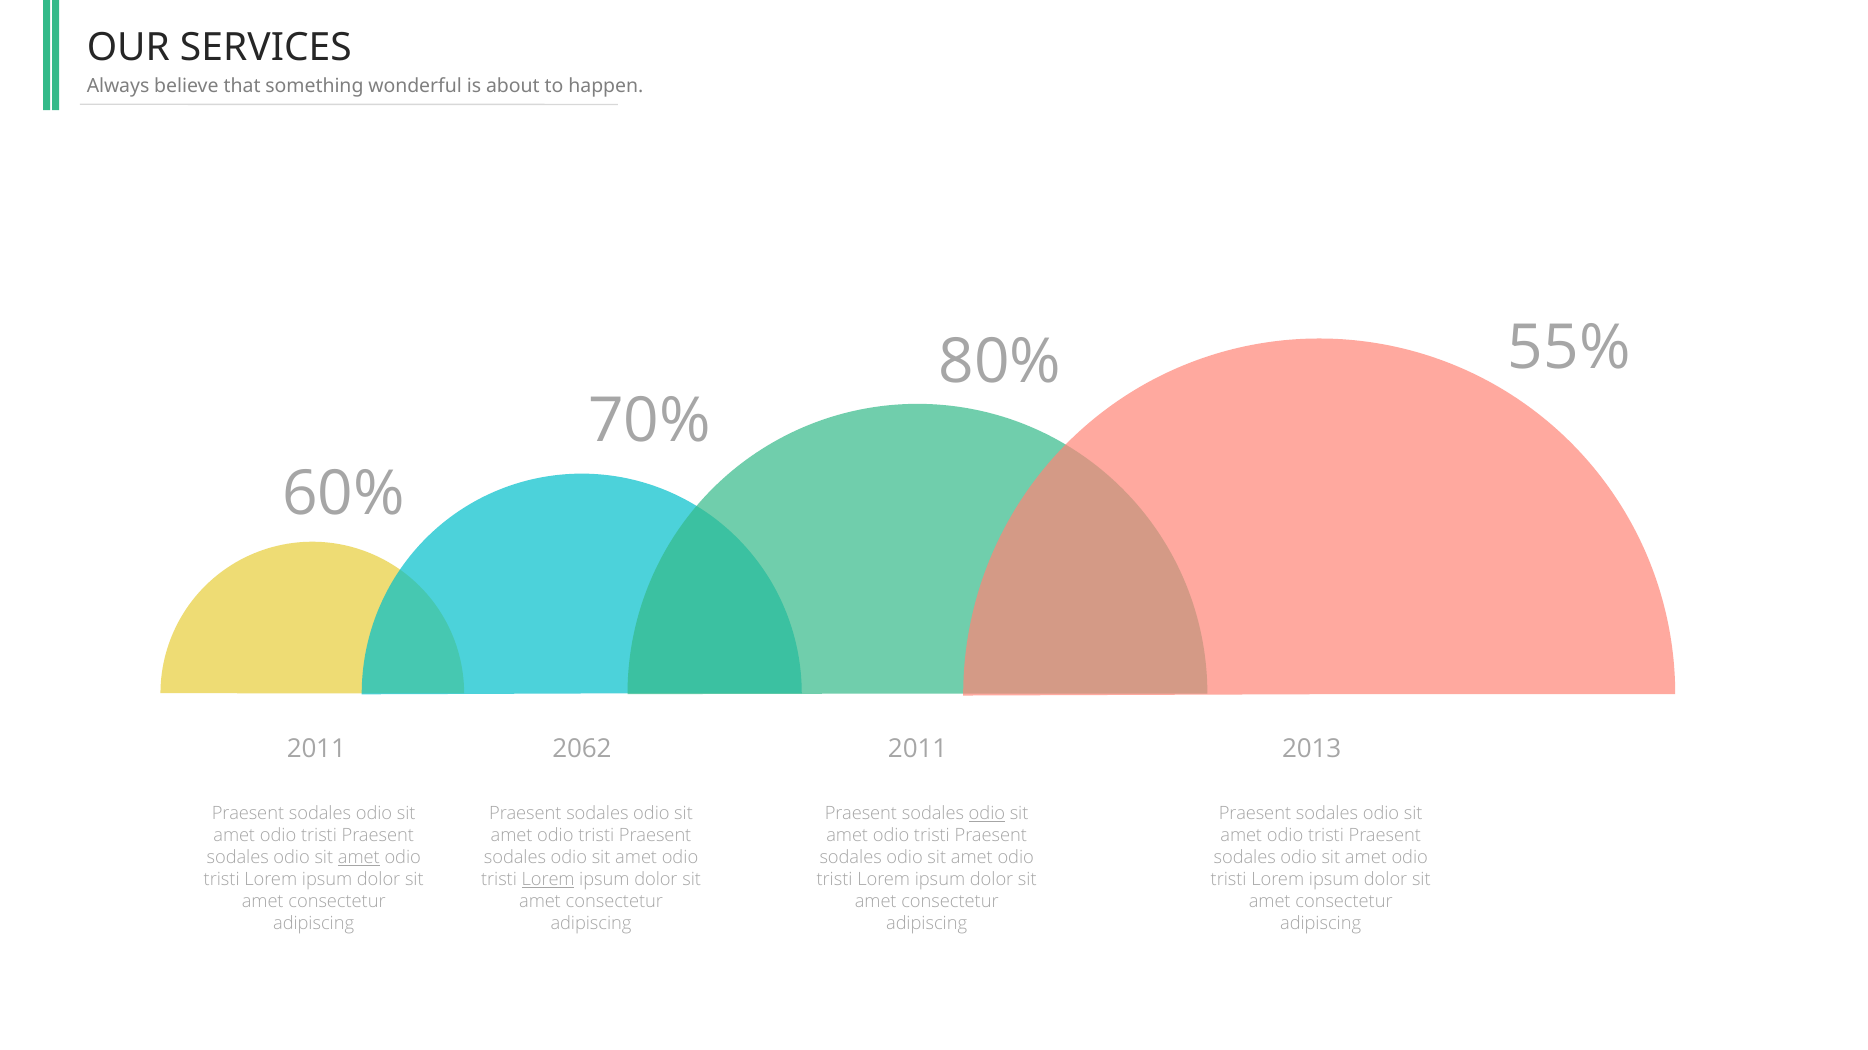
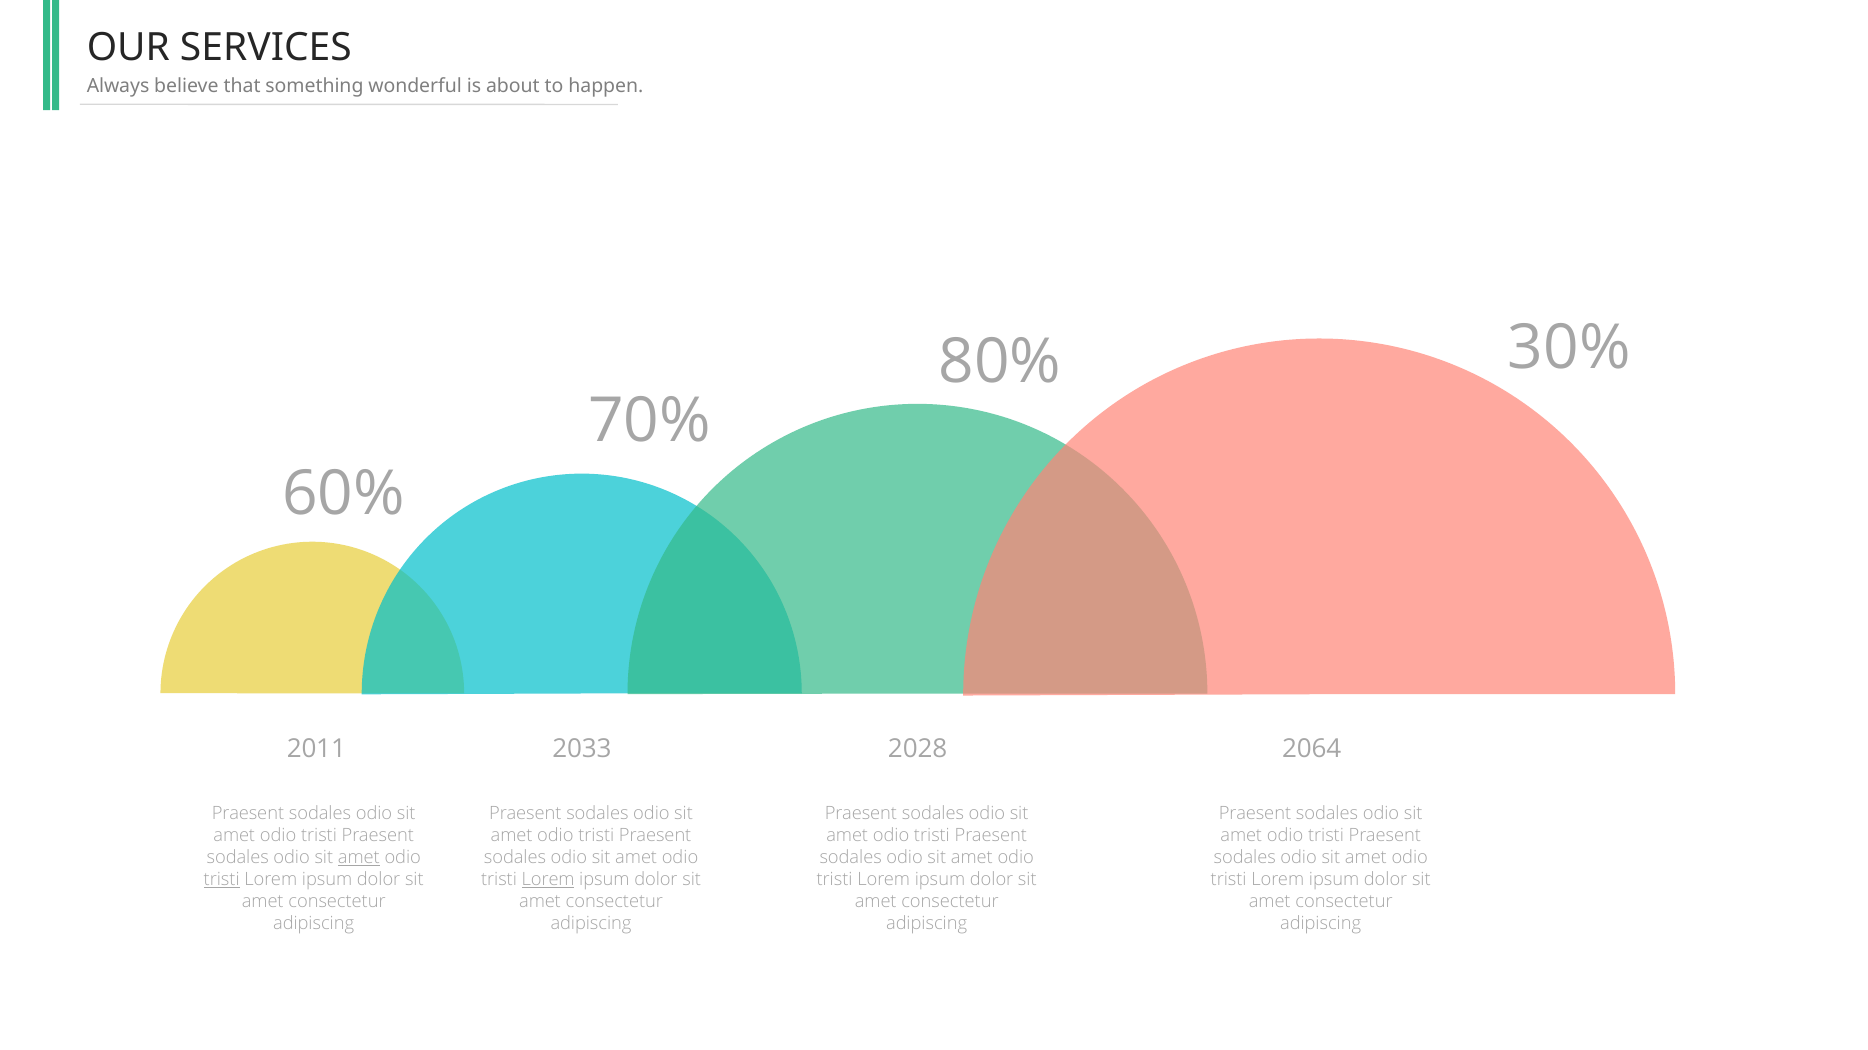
55%: 55% -> 30%
2062: 2062 -> 2033
2011 at (918, 749): 2011 -> 2028
2013: 2013 -> 2064
odio at (987, 814) underline: present -> none
tristi at (222, 880) underline: none -> present
